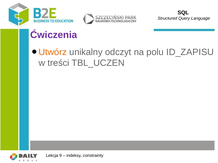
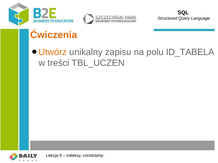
Ćwiczenia colour: purple -> orange
odczyt: odczyt -> zapisu
ID_ZAPISU: ID_ZAPISU -> ID_TABELA
